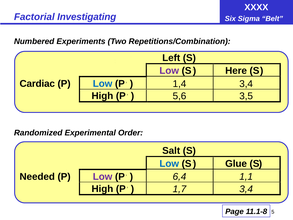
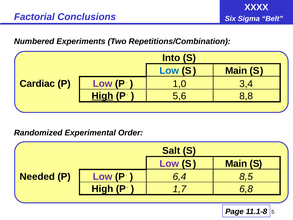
Investigating: Investigating -> Conclusions
Left: Left -> Into
Low at (169, 71) colour: purple -> blue
Here at (236, 71): Here -> Main
Low at (103, 84) colour: blue -> purple
1,4: 1,4 -> 1,0
High at (102, 96) underline: none -> present
3,5: 3,5 -> 8,8
Low at (169, 163) colour: blue -> purple
Glue at (236, 163): Glue -> Main
1,1: 1,1 -> 8,5
1,7 3,4: 3,4 -> 6,8
